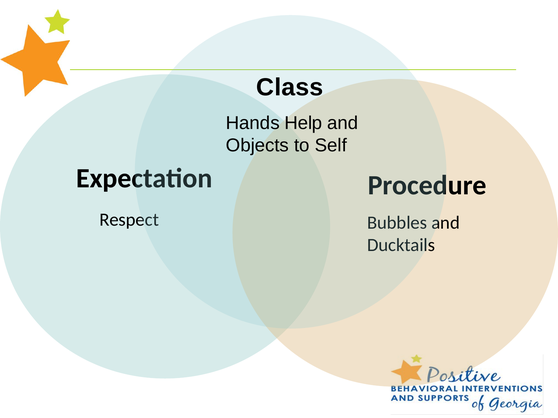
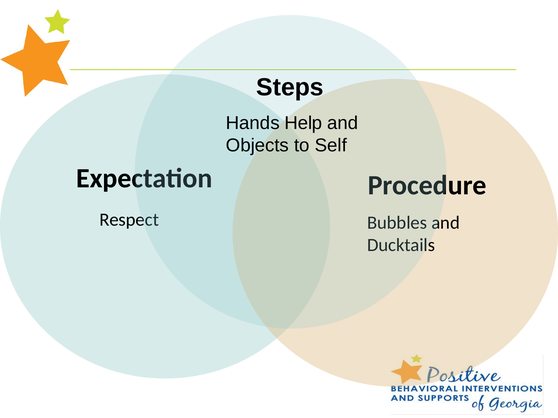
Class: Class -> Steps
